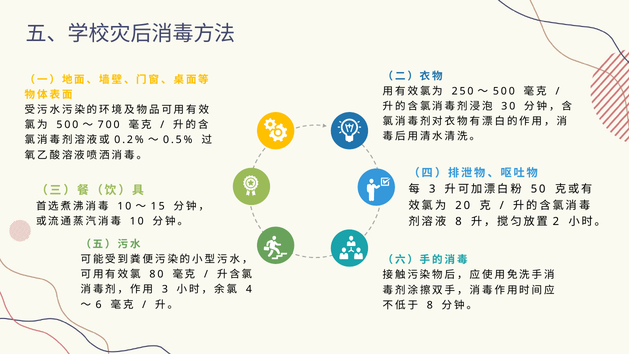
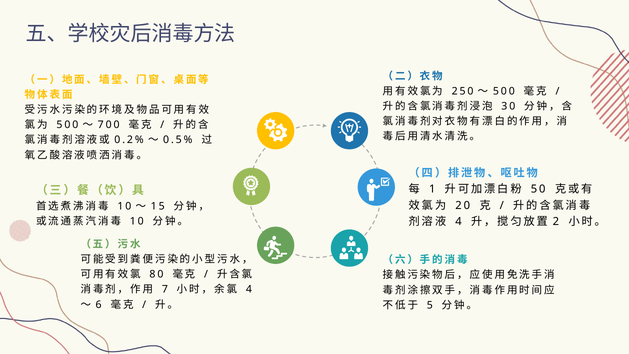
3 at (432, 189): 3 -> 1
8 at (458, 221): 8 -> 4
3 at (165, 289): 3 -> 7
8 at (430, 305): 8 -> 5
